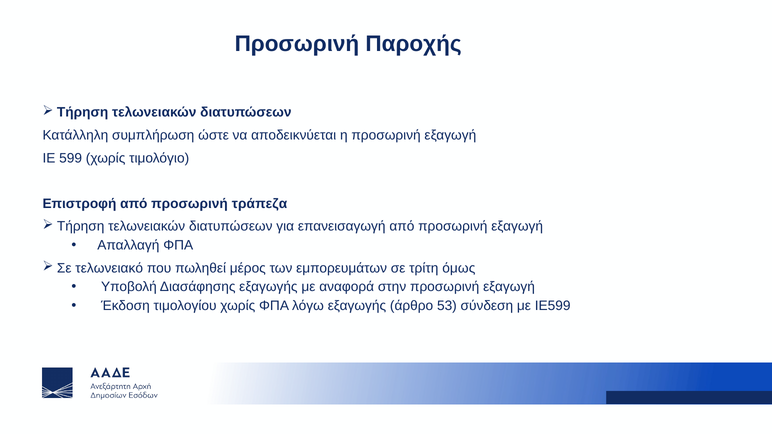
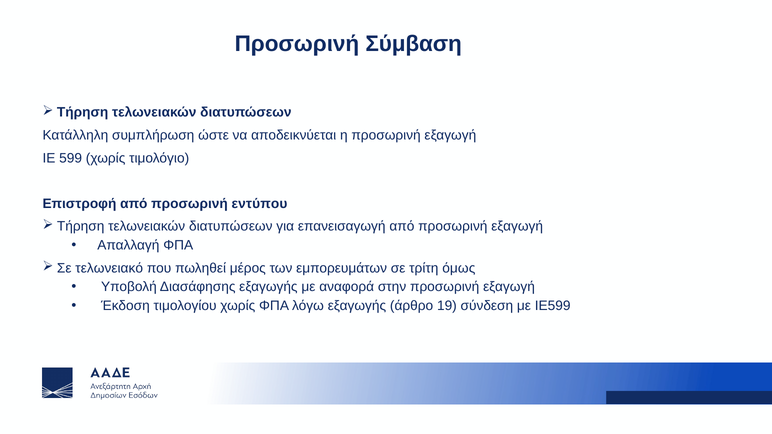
Παροχής: Παροχής -> Σύμβαση
τράπεζα: τράπεζα -> εντύπου
53: 53 -> 19
